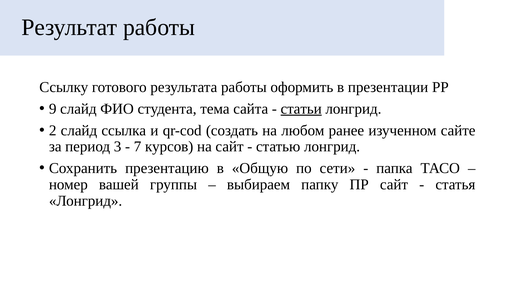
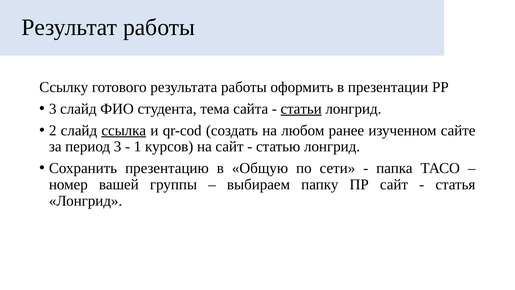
9 at (53, 109): 9 -> 3
ссылка underline: none -> present
7: 7 -> 1
